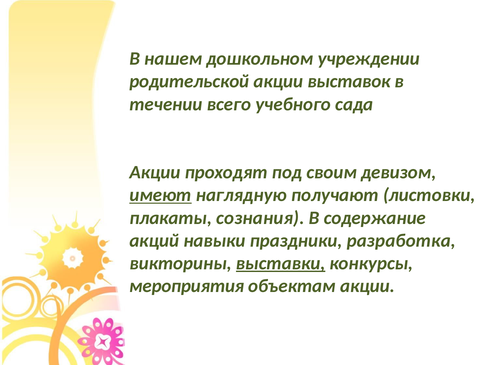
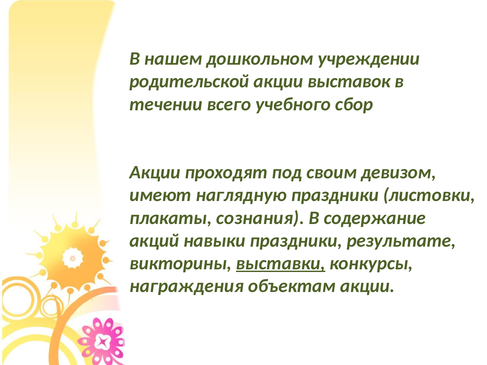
сада: сада -> сбор
имеют underline: present -> none
наглядную получают: получают -> праздники
разработка: разработка -> результате
мероприятия: мероприятия -> награждения
